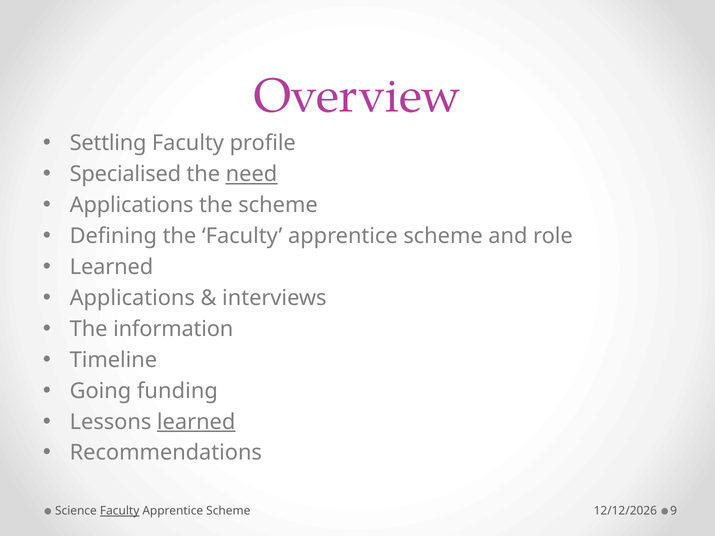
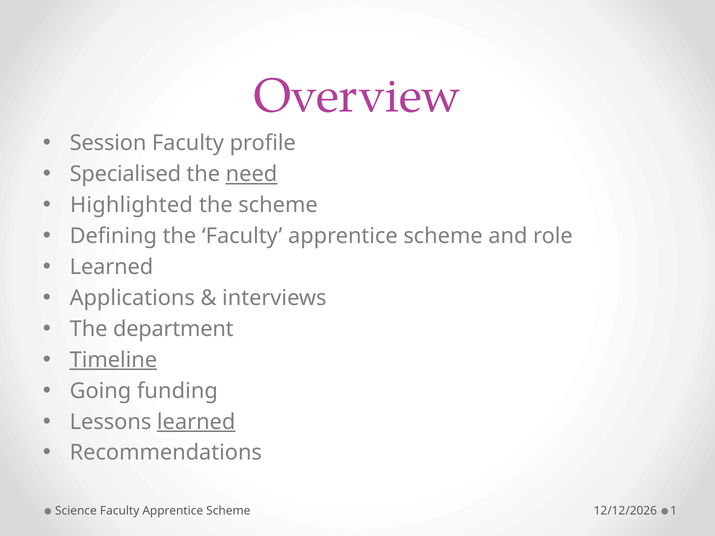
Settling: Settling -> Session
Applications at (132, 205): Applications -> Highlighted
information: information -> department
Timeline underline: none -> present
Faculty at (120, 511) underline: present -> none
9: 9 -> 1
